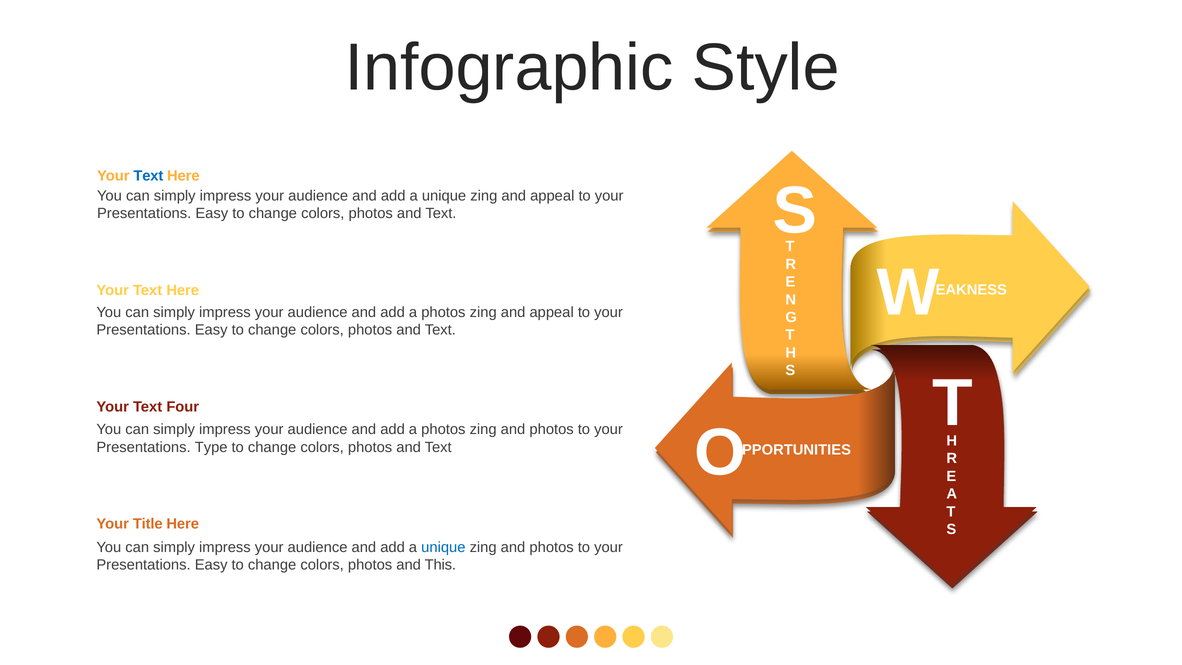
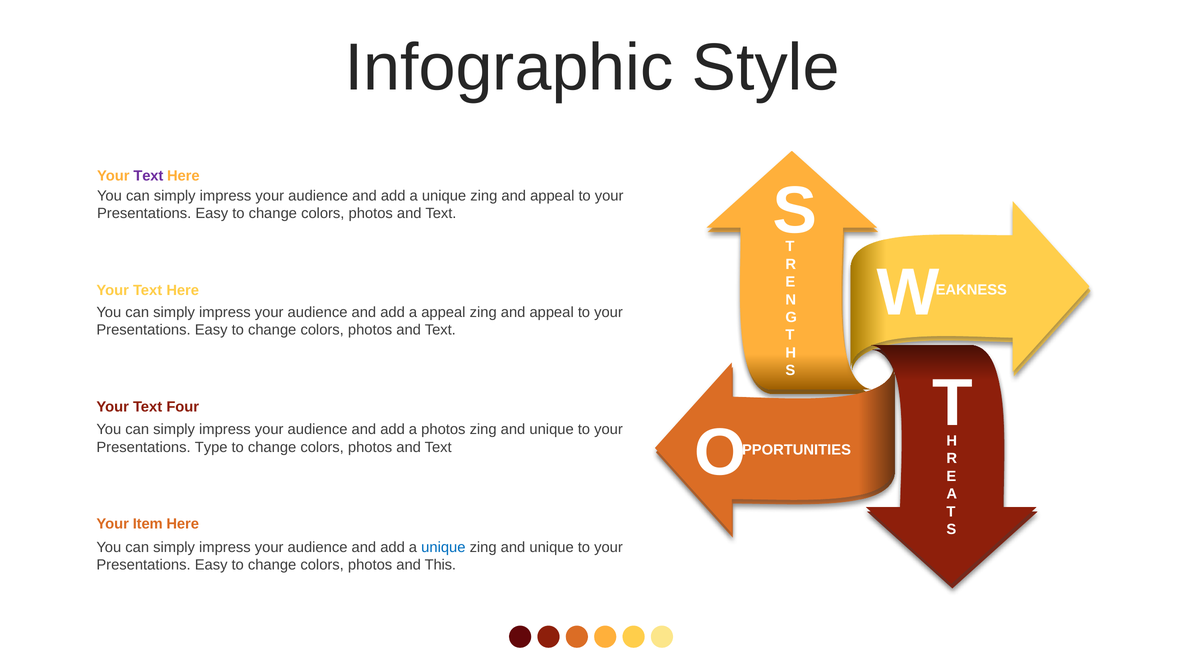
Text at (148, 176) colour: blue -> purple
photos at (443, 312): photos -> appeal
photos at (552, 429): photos -> unique
Title: Title -> Item
photos at (552, 547): photos -> unique
